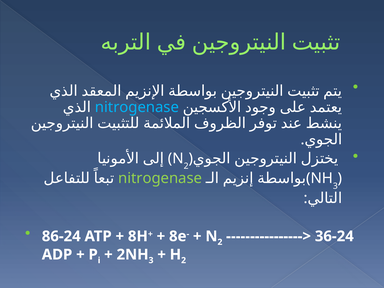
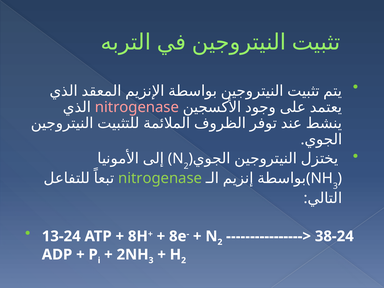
nitrogenase at (137, 107) colour: light blue -> pink
86-24: 86-24 -> 13-24
36-24: 36-24 -> 38-24
